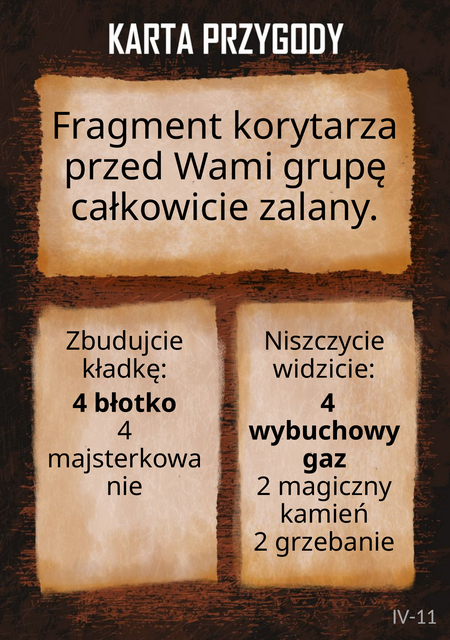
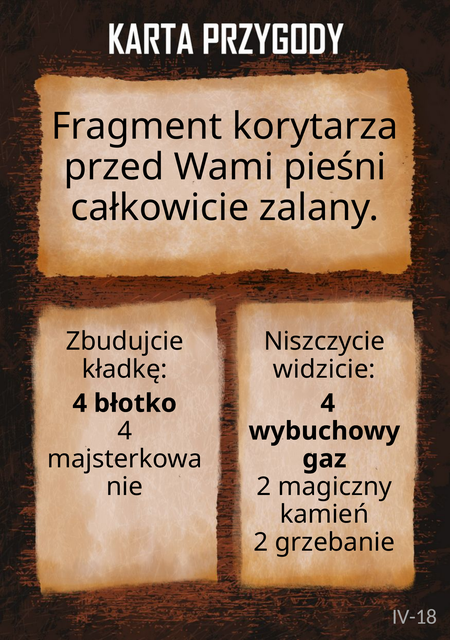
grupę: grupę -> pieśni
IV-11: IV-11 -> IV-18
